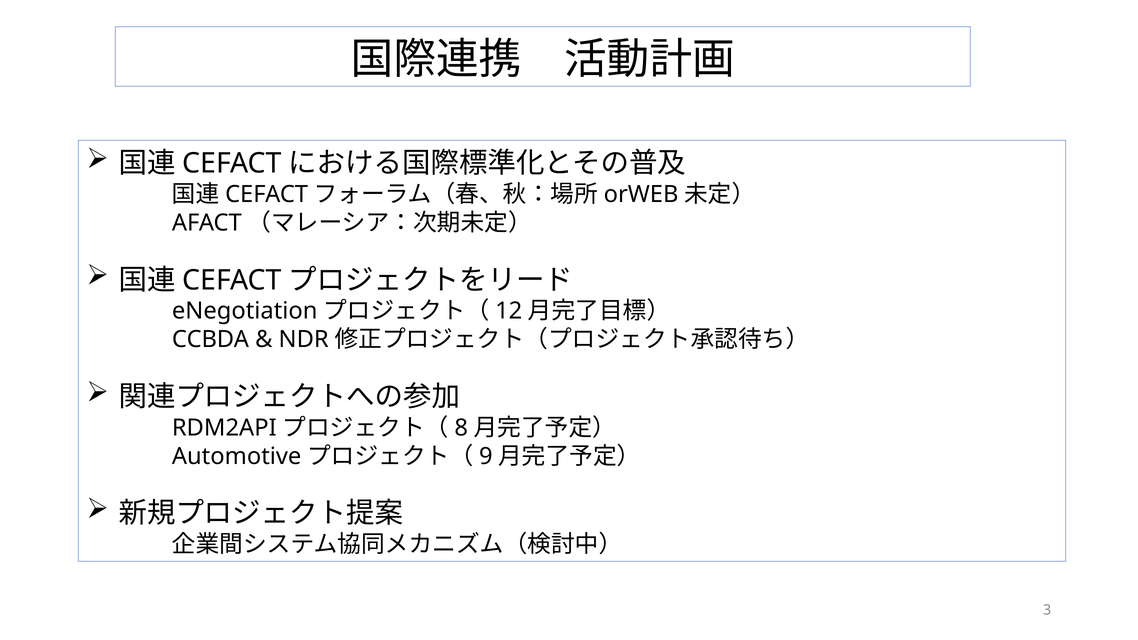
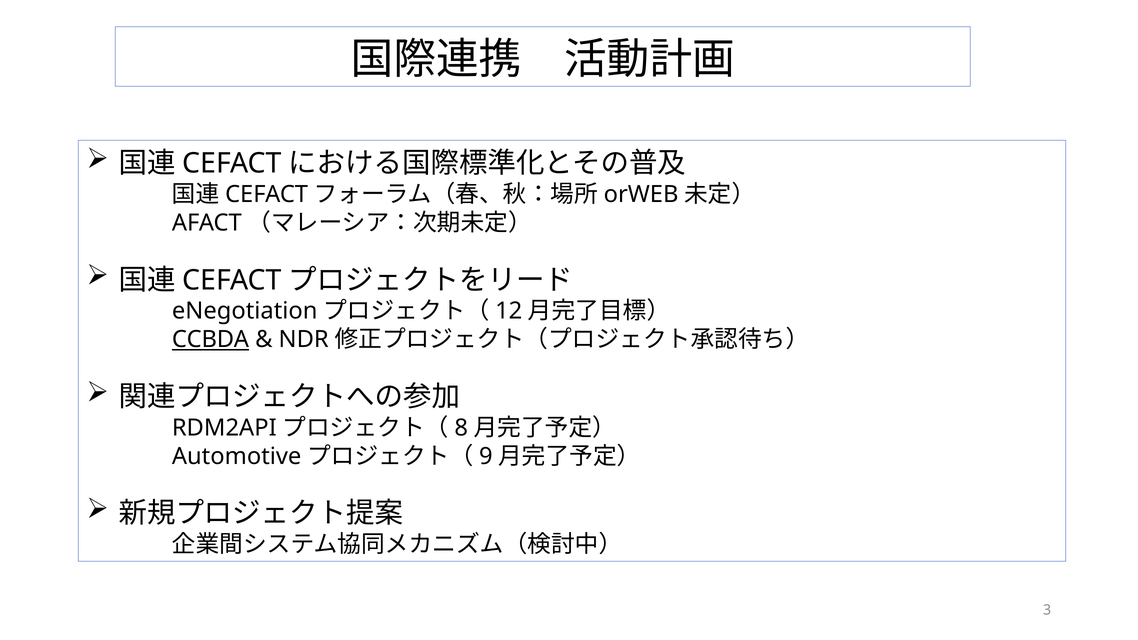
CCBDA underline: none -> present
